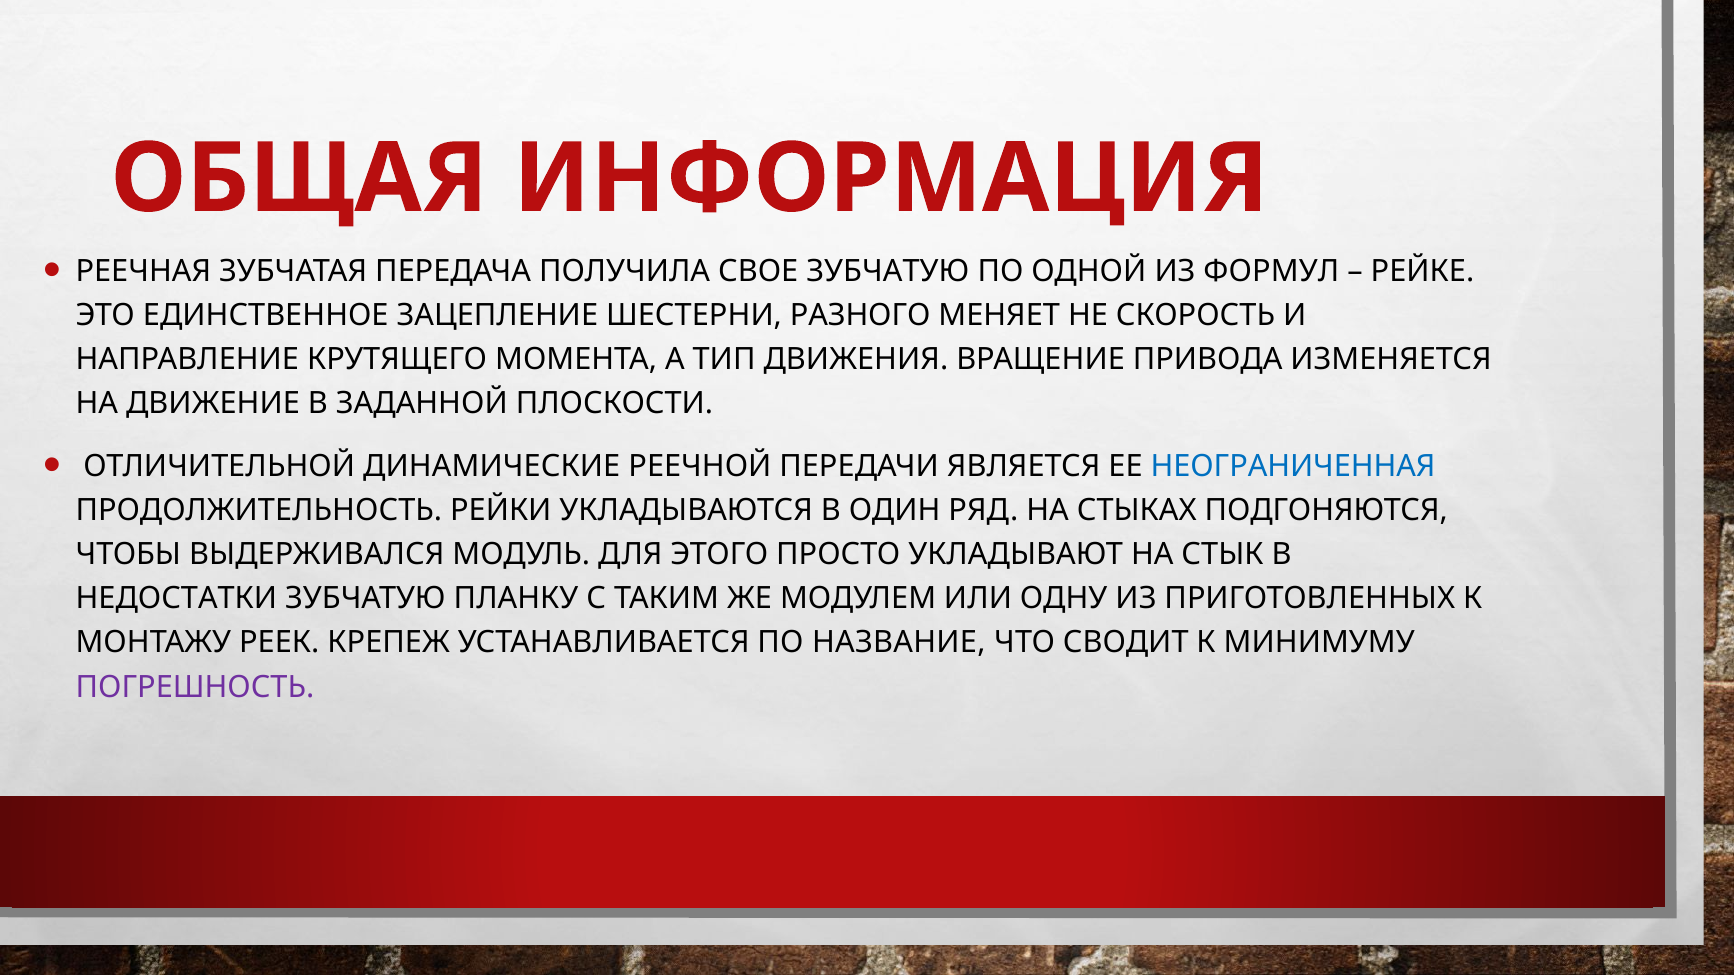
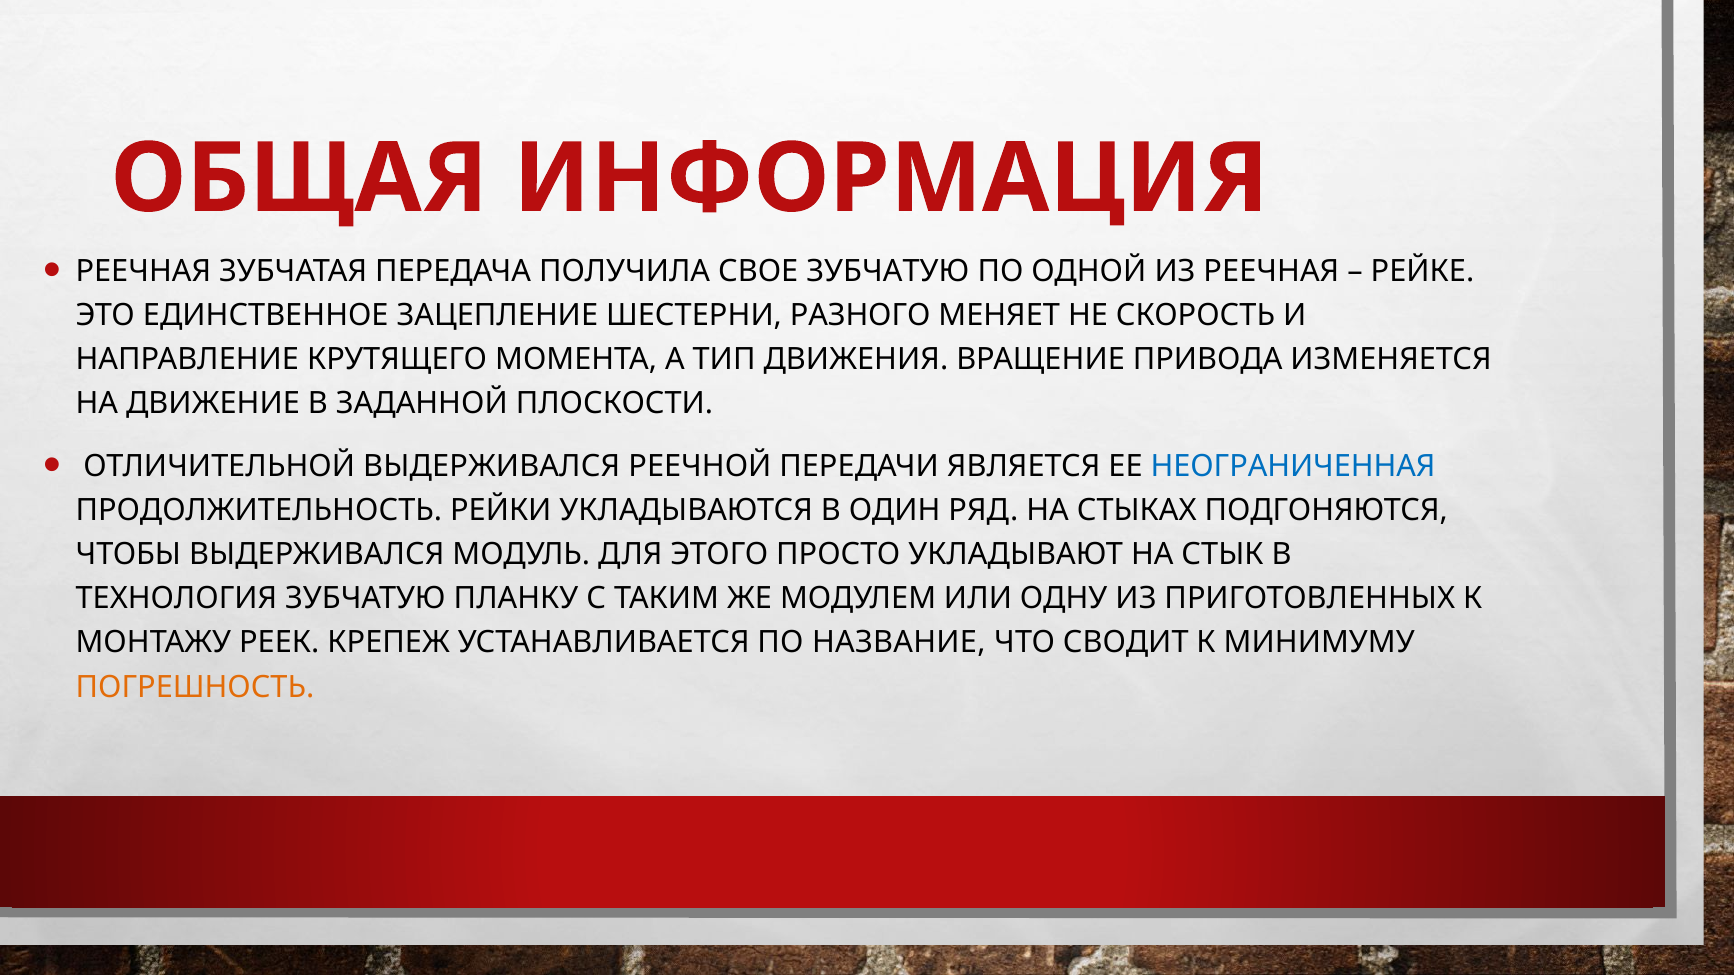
ИЗ ФОРМУЛ: ФОРМУЛ -> РЕЕЧНАЯ
ОТЛИЧИТЕЛЬНОЙ ДИНАМИЧЕСКИЕ: ДИНАМИЧЕСКИЕ -> ВЫДЕРЖИВАЛСЯ
НЕДОСТАТКИ: НЕДОСТАТКИ -> ТЕХНОЛОГИЯ
ПОГРЕШНОСТЬ colour: purple -> orange
